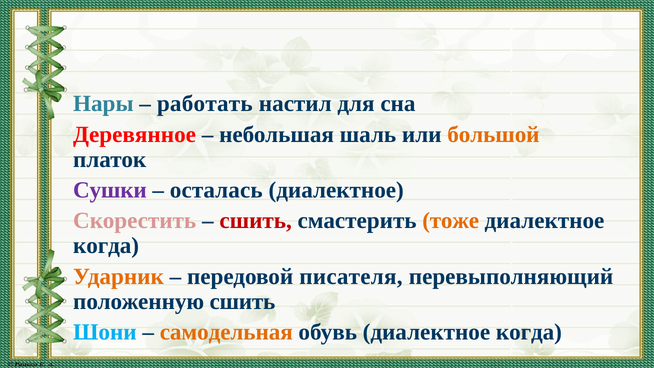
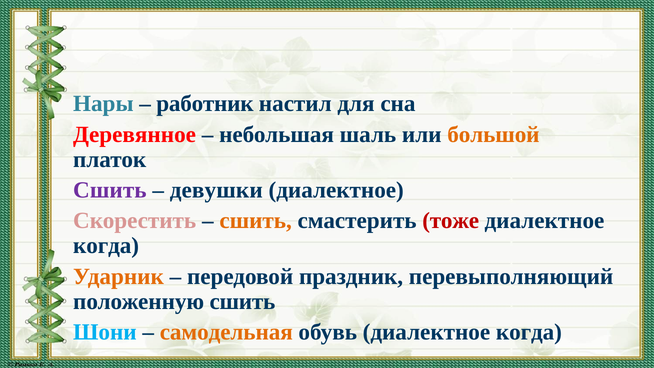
работать: работать -> работник
Сушки at (110, 190): Сушки -> Сшить
осталась: осталась -> девушки
сшить at (256, 221) colour: red -> orange
тоже colour: orange -> red
писателя: писателя -> праздник
